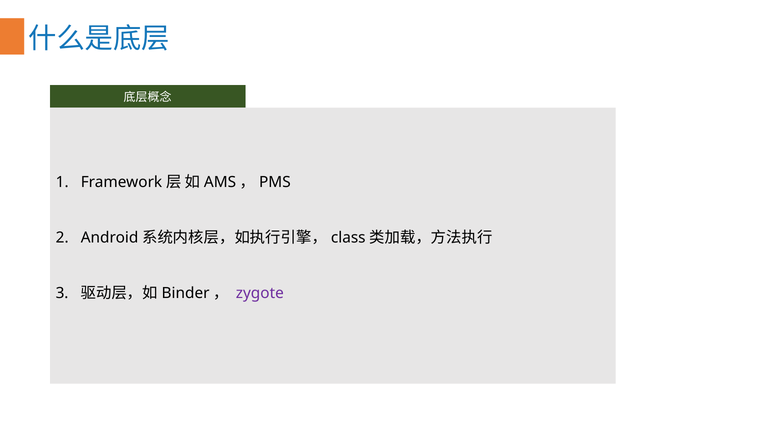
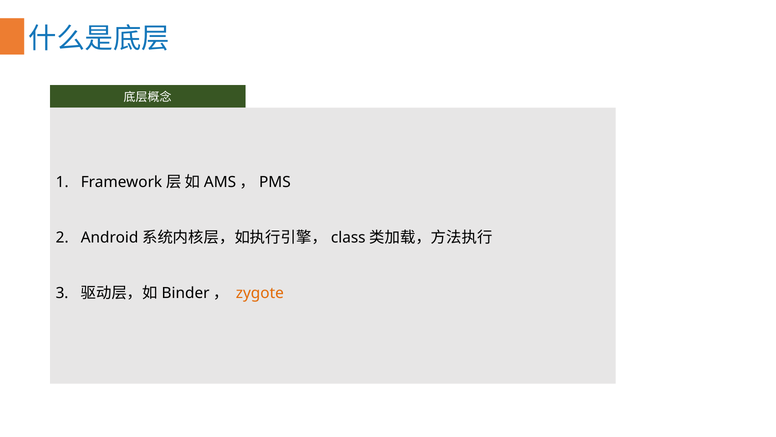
zygote colour: purple -> orange
